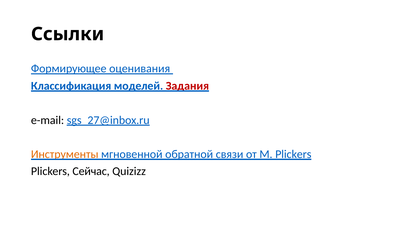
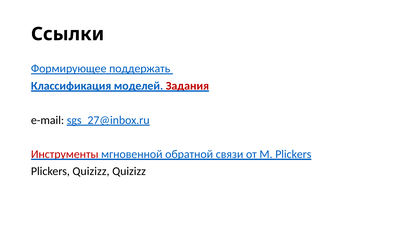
оценивания: оценивания -> поддержать
Инструменты colour: orange -> red
Plickers Сейчас: Сейчас -> Quizizz
